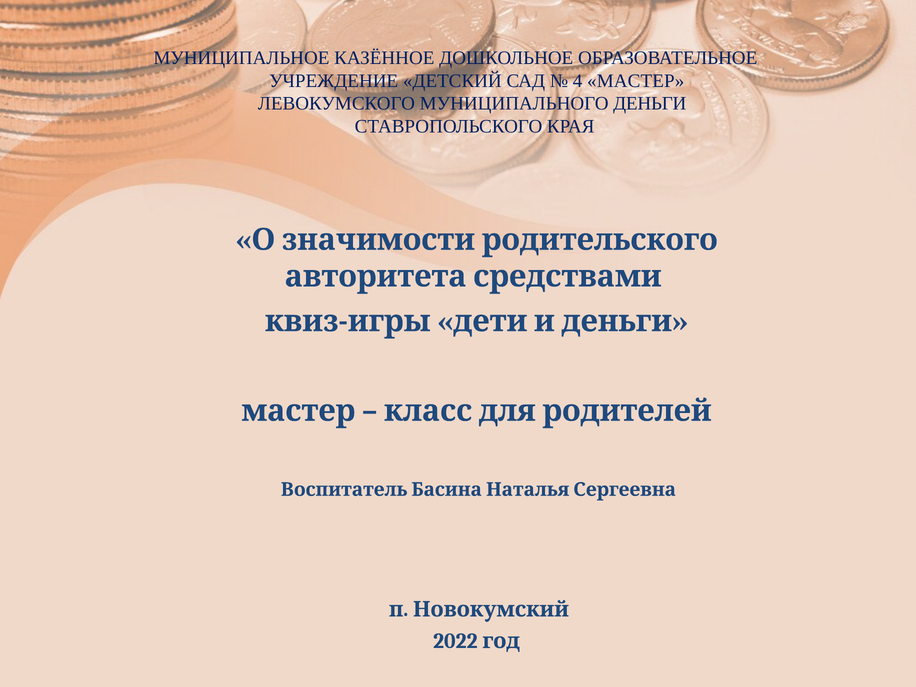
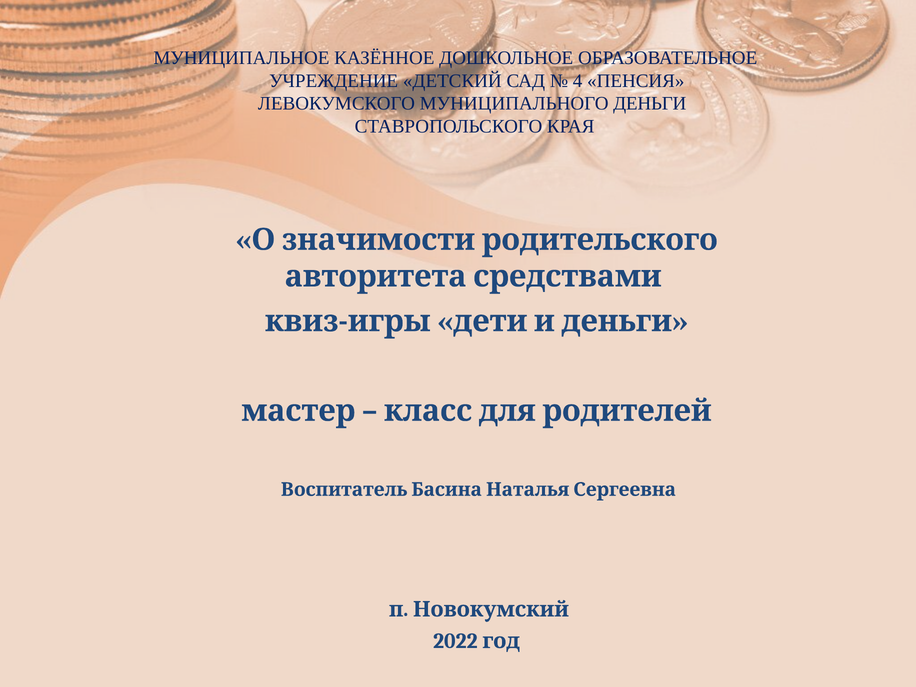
4 МАСТЕР: МАСТЕР -> ПЕНСИЯ
